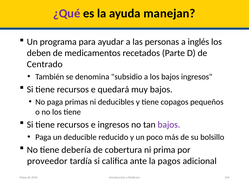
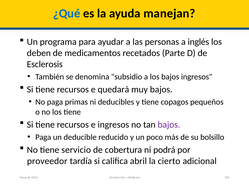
¿Qué colour: purple -> blue
Centrado: Centrado -> Esclerosis
debería: debería -> servicio
prima: prima -> podrá
ante: ante -> abril
pagos: pagos -> cierto
